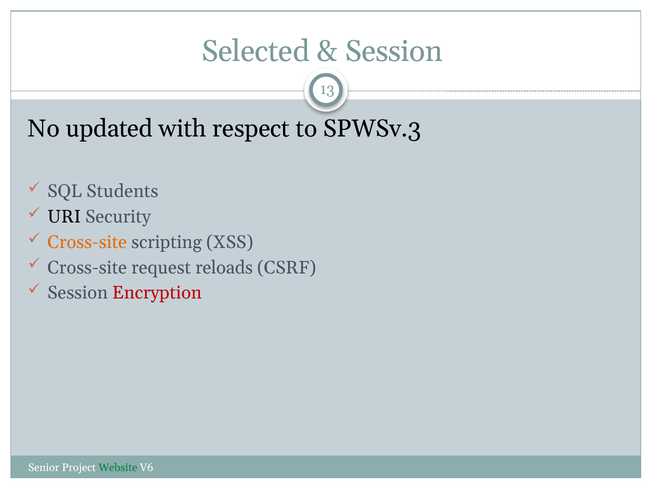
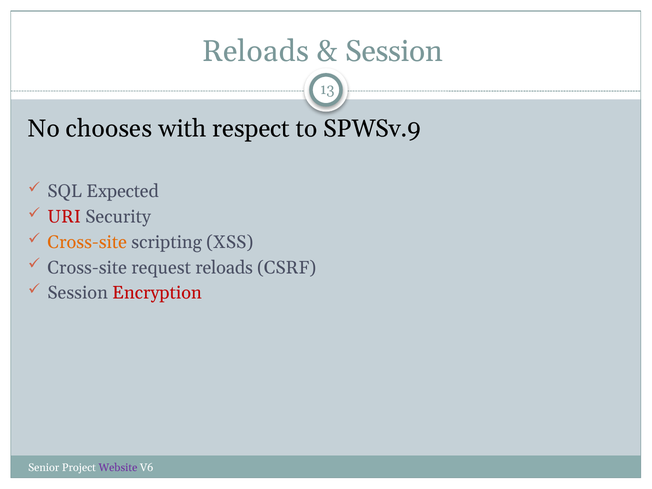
Selected at (256, 51): Selected -> Reloads
updated: updated -> chooses
SPWSv.3: SPWSv.3 -> SPWSv.9
Students: Students -> Expected
URI colour: black -> red
Website colour: green -> purple
